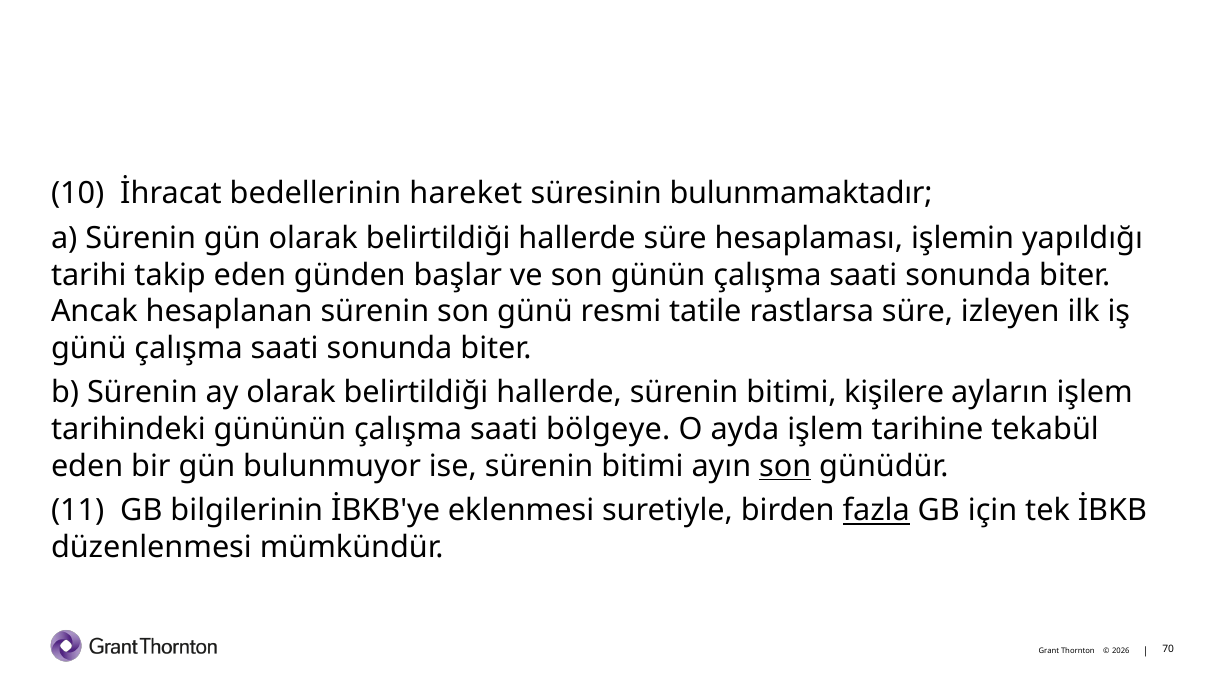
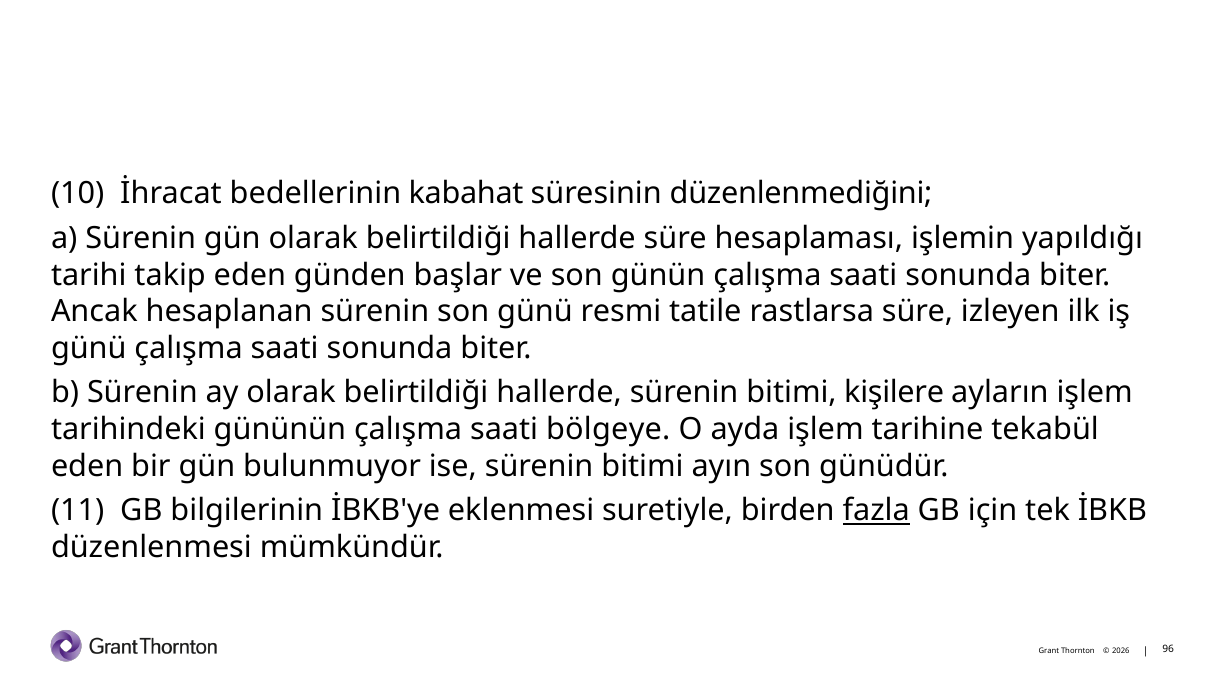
hareket: hareket -> kabahat
bulunmamaktadır: bulunmamaktadır -> düzenlenmediğini
son at (785, 466) underline: present -> none
70: 70 -> 96
